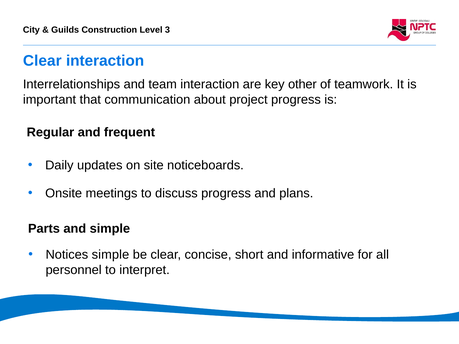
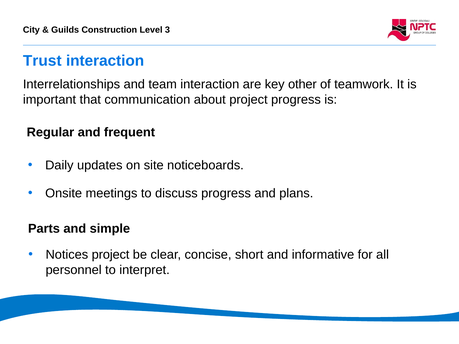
Clear at (42, 61): Clear -> Trust
Notices simple: simple -> project
